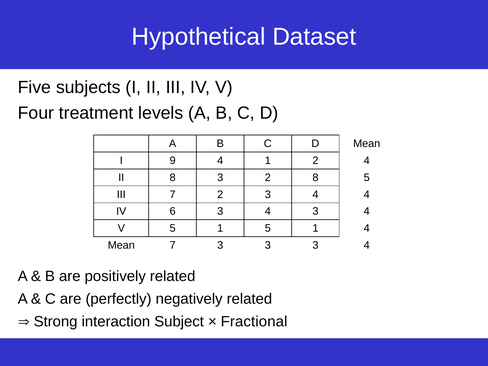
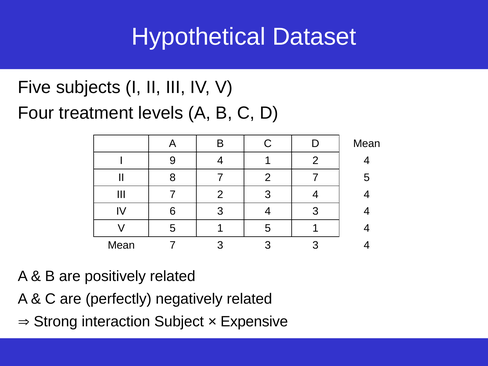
8 3: 3 -> 7
2 8: 8 -> 7
Fractional: Fractional -> Expensive
